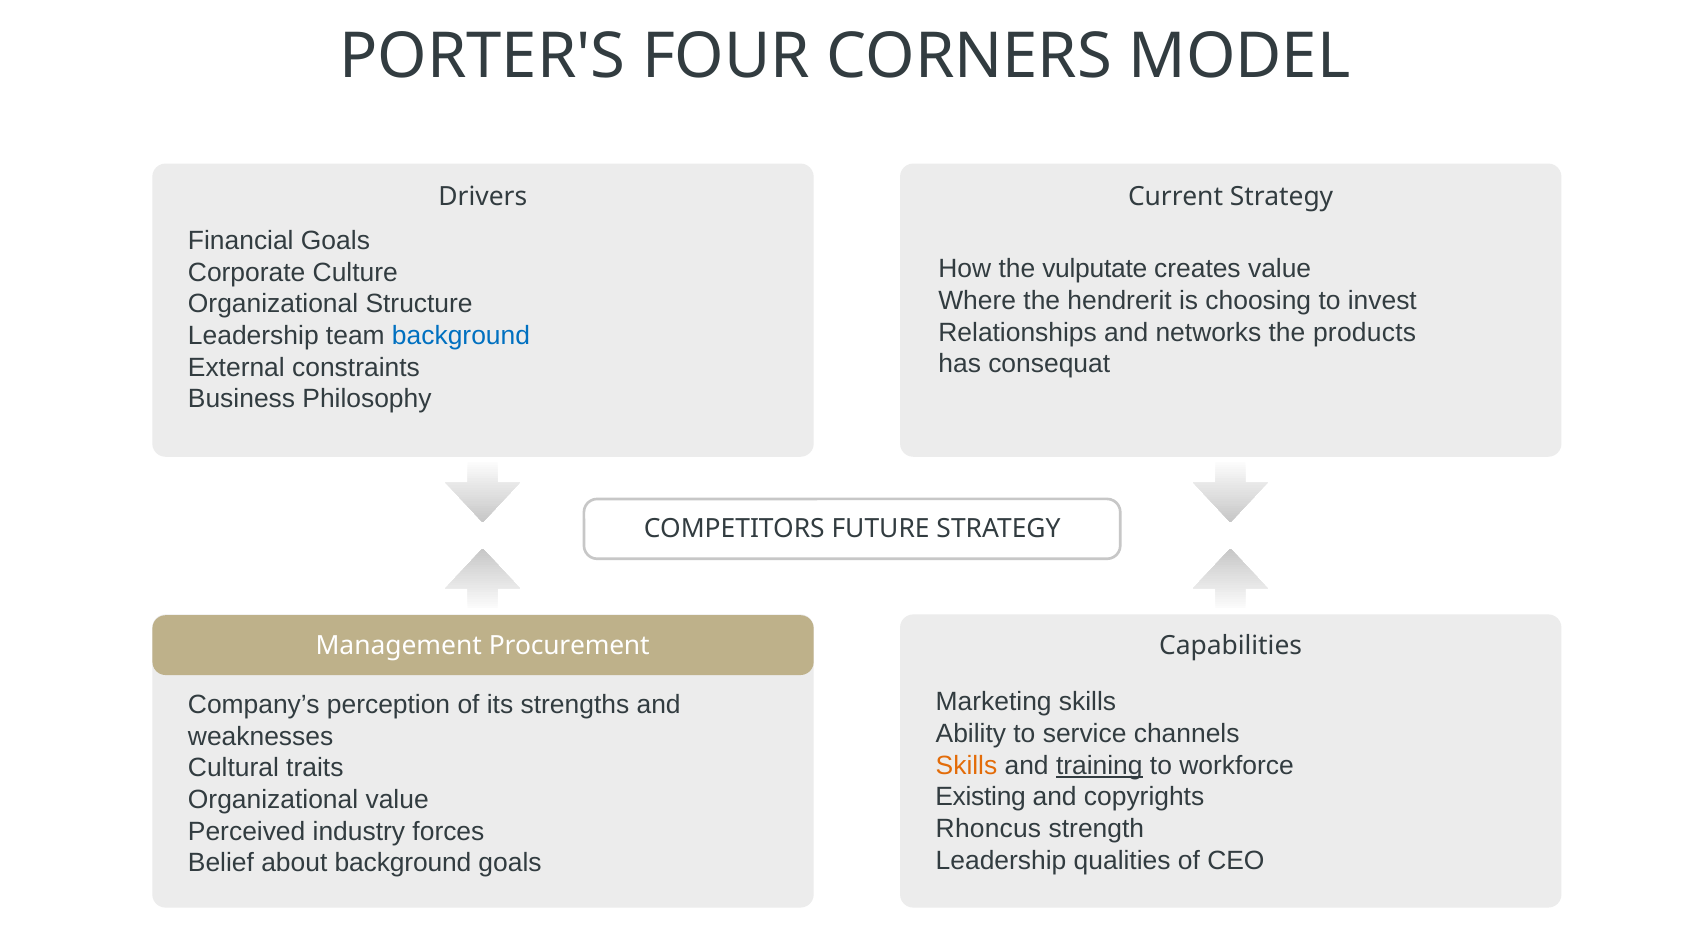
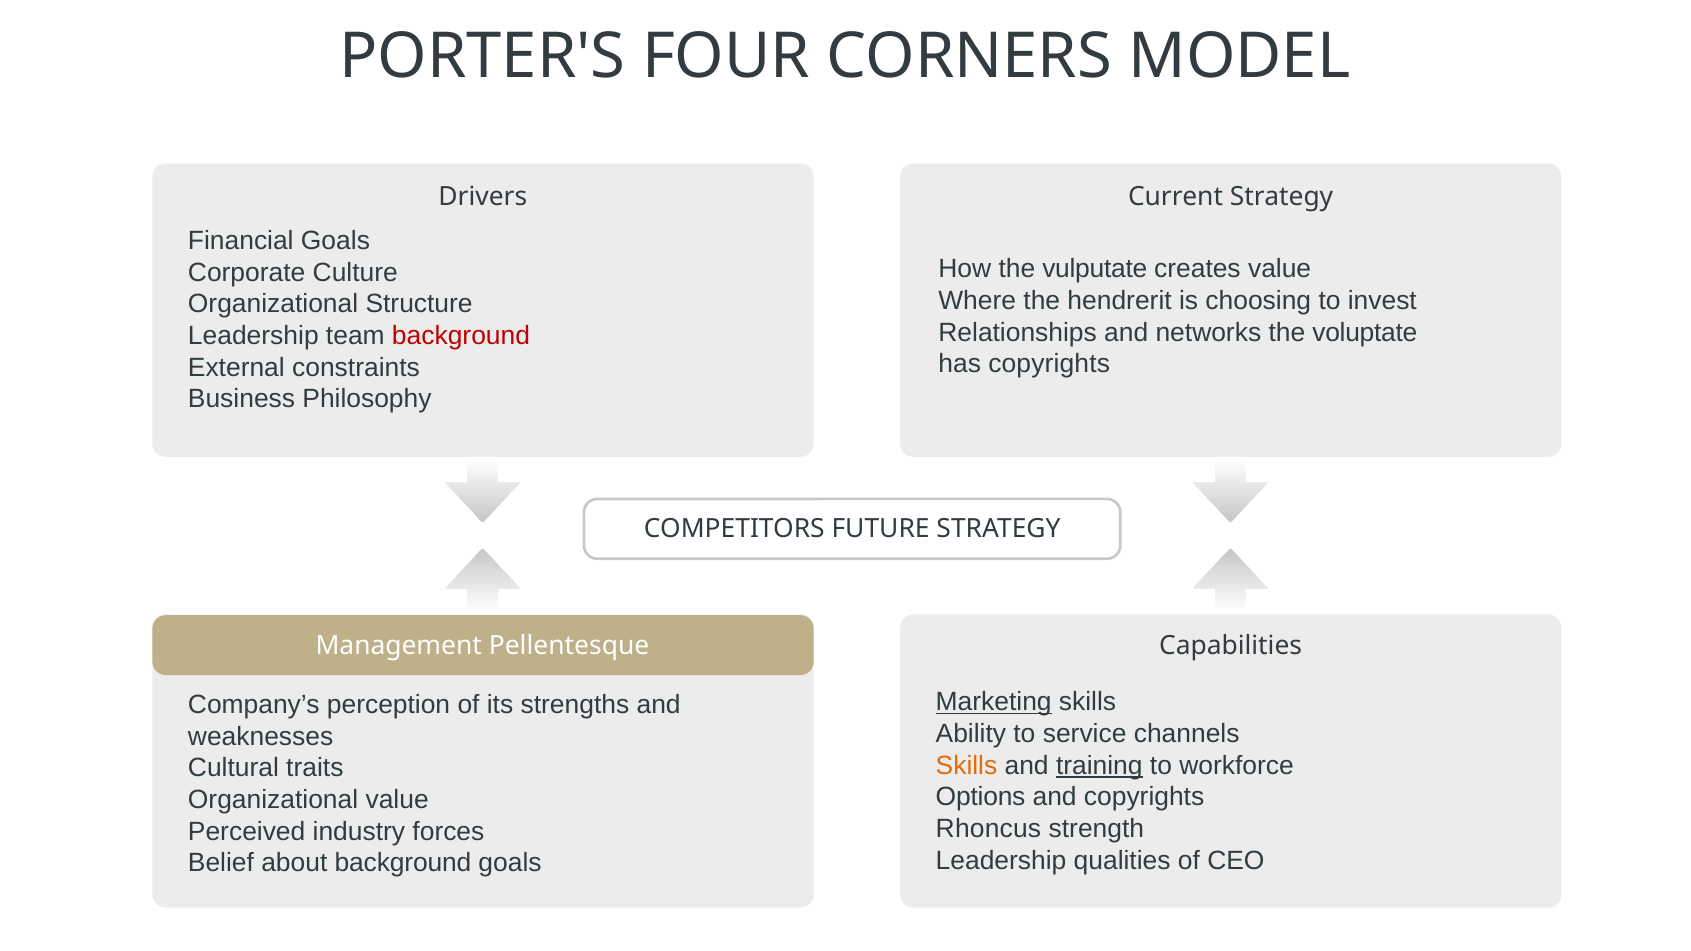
products: products -> voluptate
background at (461, 336) colour: blue -> red
has consequat: consequat -> copyrights
Procurement: Procurement -> Pellentesque
Marketing underline: none -> present
Existing: Existing -> Options
